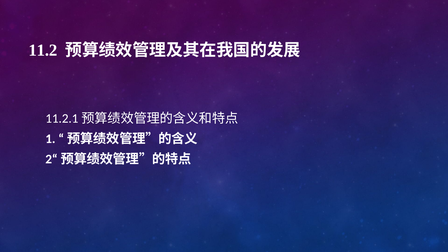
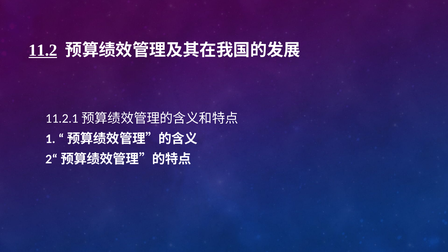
11.2 underline: none -> present
